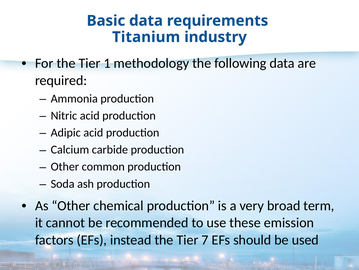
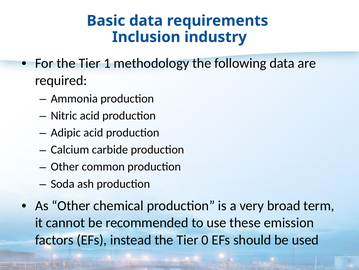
Titanium: Titanium -> Inclusion
7: 7 -> 0
